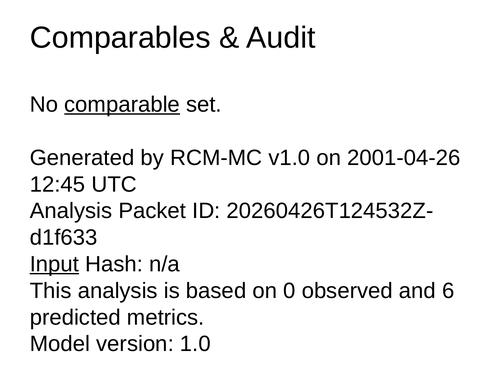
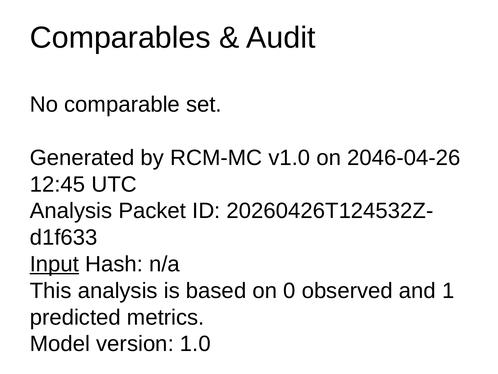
comparable underline: present -> none
2001-04-26: 2001-04-26 -> 2046-04-26
6: 6 -> 1
